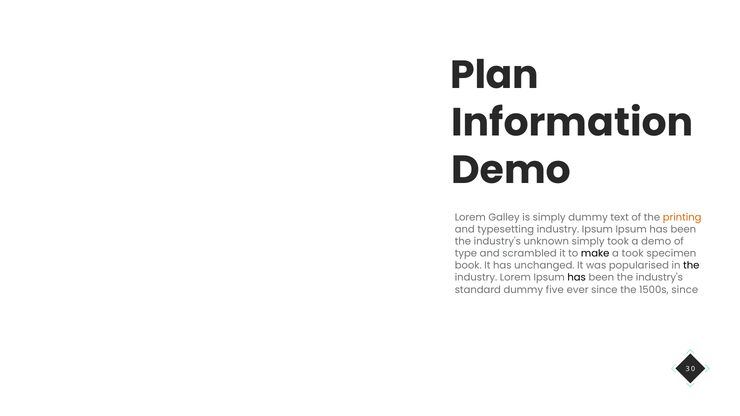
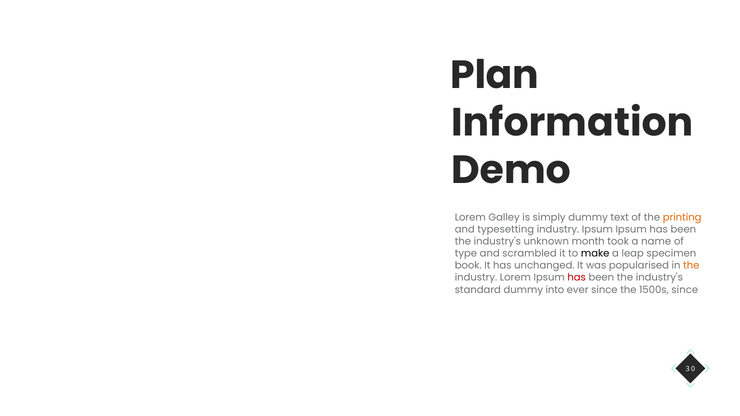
unknown simply: simply -> month
a demo: demo -> name
a took: took -> leap
the at (691, 266) colour: black -> orange
has at (577, 278) colour: black -> red
five: five -> into
